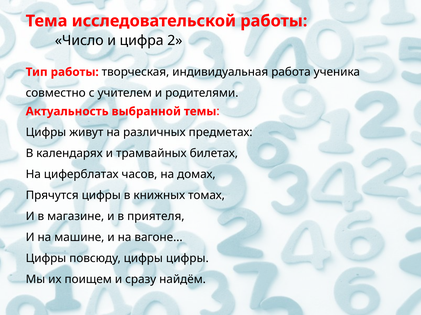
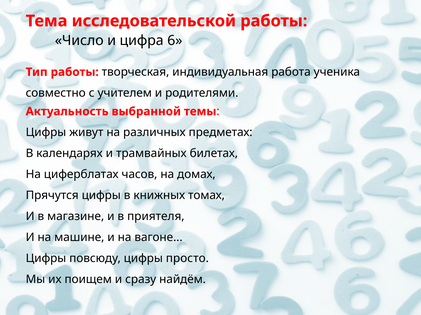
2: 2 -> 6
цифры цифры: цифры -> просто
